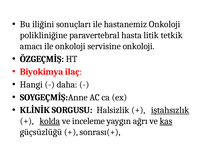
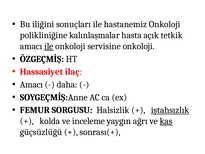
paravertebral: paravertebral -> kalınlaşmalar
litik: litik -> açık
ile at (49, 46) underline: none -> present
Biyokimya: Biyokimya -> Hassasiyet
Hangi at (31, 84): Hangi -> Amacı
KLİNİK: KLİNİK -> FEMUR
kolda underline: present -> none
